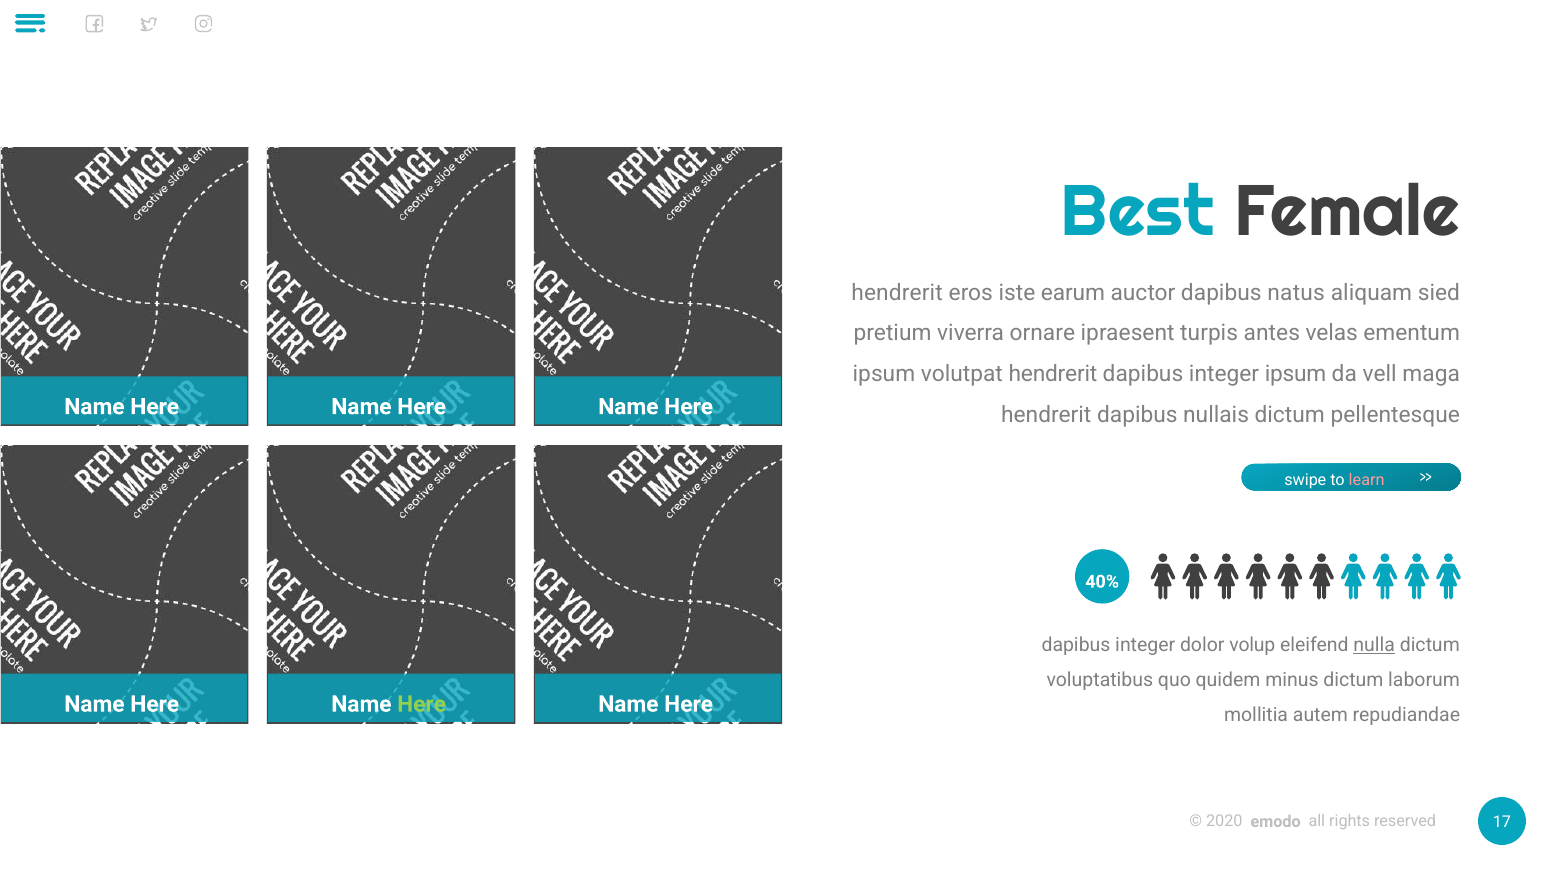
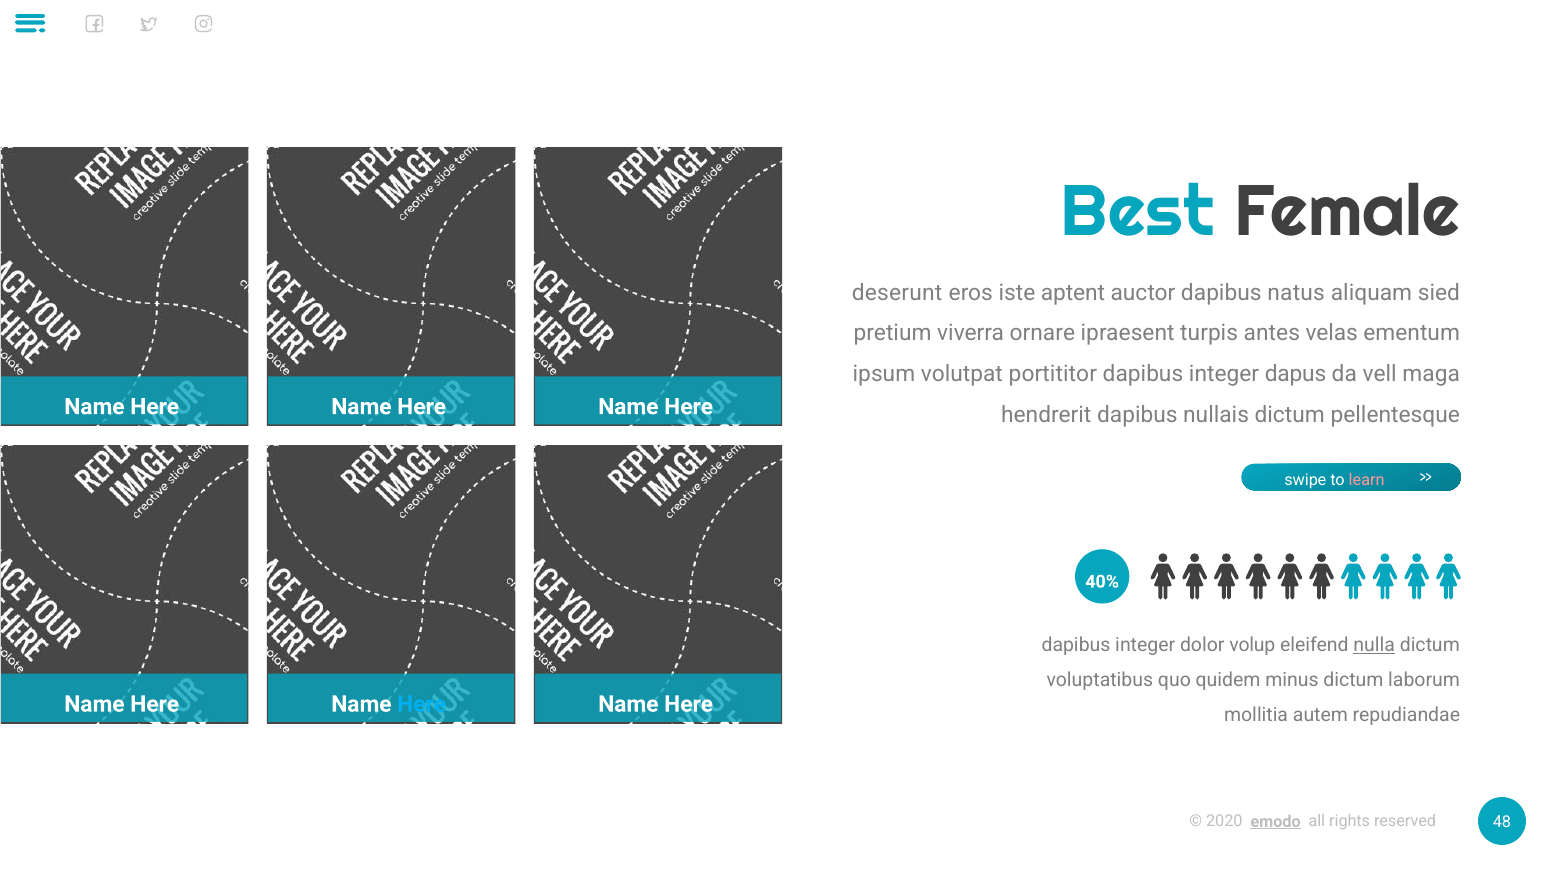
hendrerit at (897, 293): hendrerit -> deserunt
earum: earum -> aptent
volutpat hendrerit: hendrerit -> portititor
integer ipsum: ipsum -> dapus
Here at (422, 704) colour: light green -> light blue
emodo underline: none -> present
17: 17 -> 48
